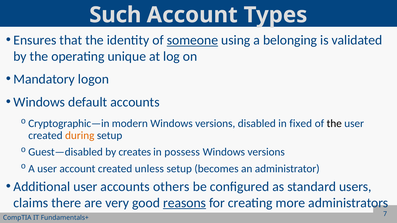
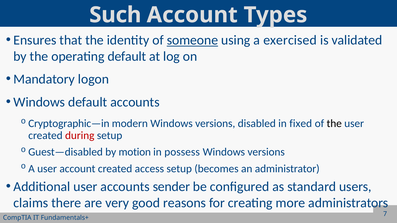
belonging: belonging -> exercised
operating unique: unique -> default
during colour: orange -> red
creates: creates -> motion
unless: unless -> access
others: others -> sender
reasons underline: present -> none
